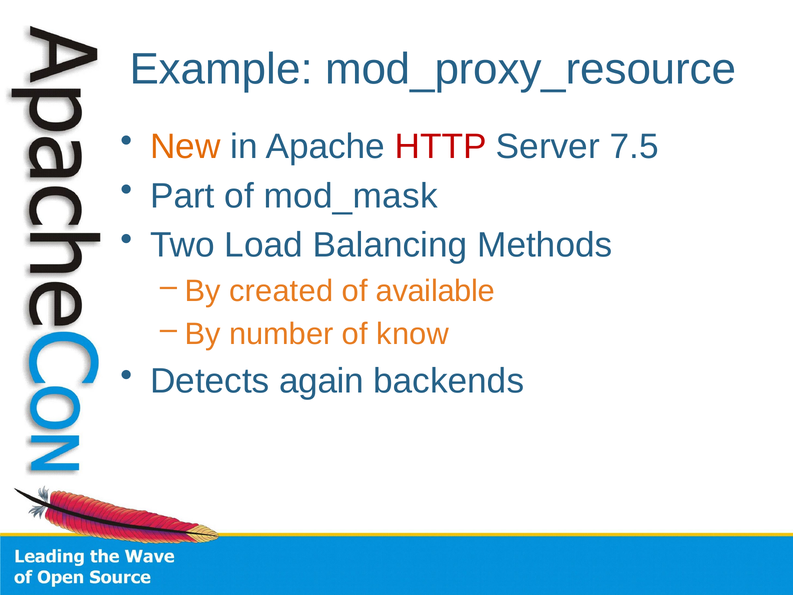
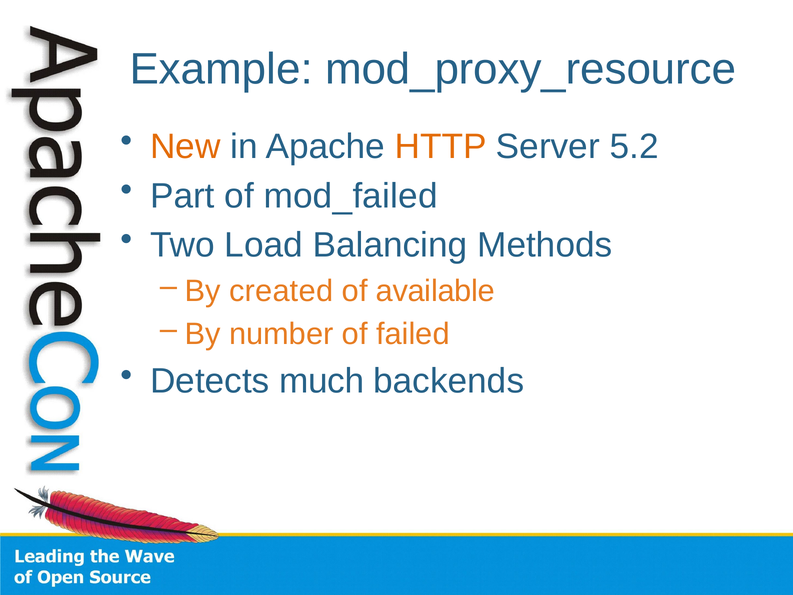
HTTP colour: red -> orange
7.5: 7.5 -> 5.2
mod_mask: mod_mask -> mod_failed
know: know -> failed
again: again -> much
